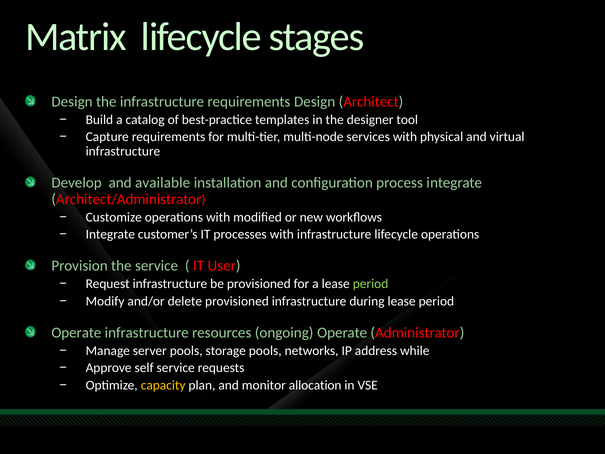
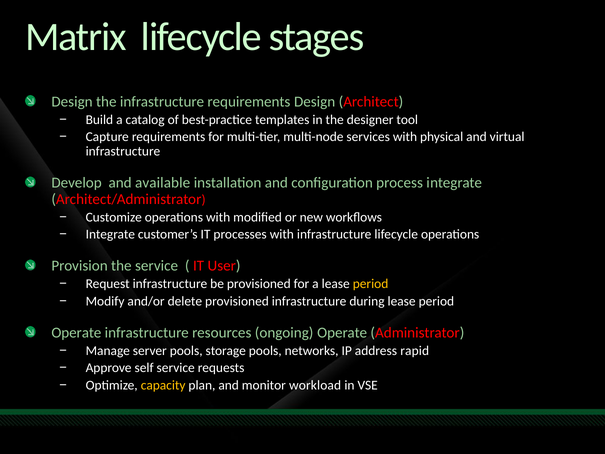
period at (371, 284) colour: light green -> yellow
while: while -> rapid
allocation: allocation -> workload
